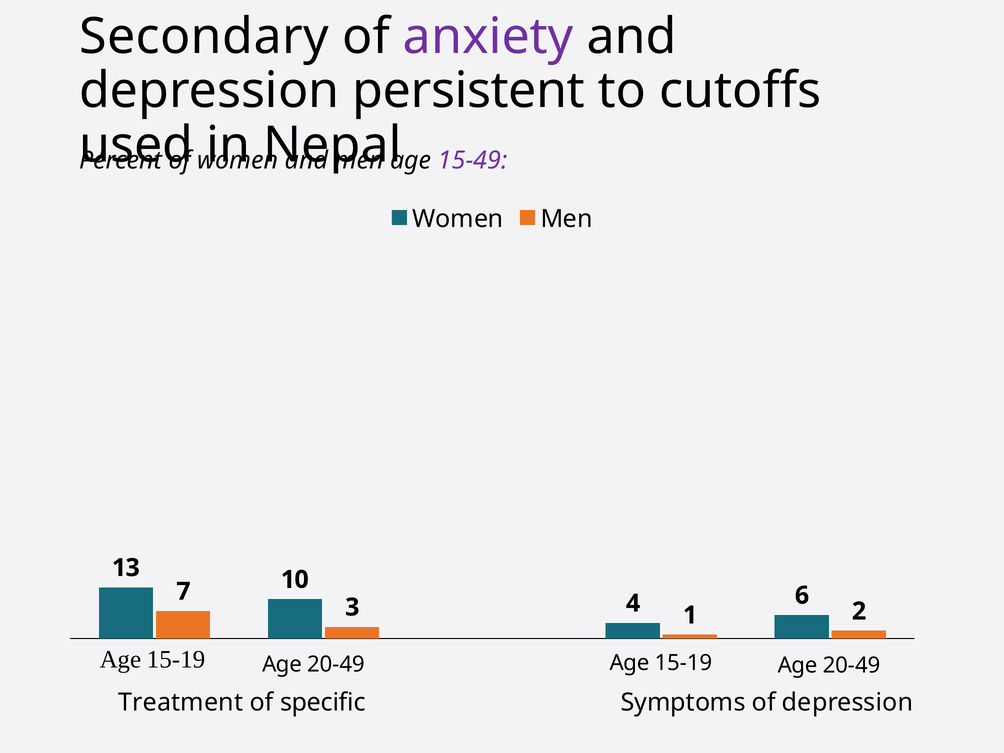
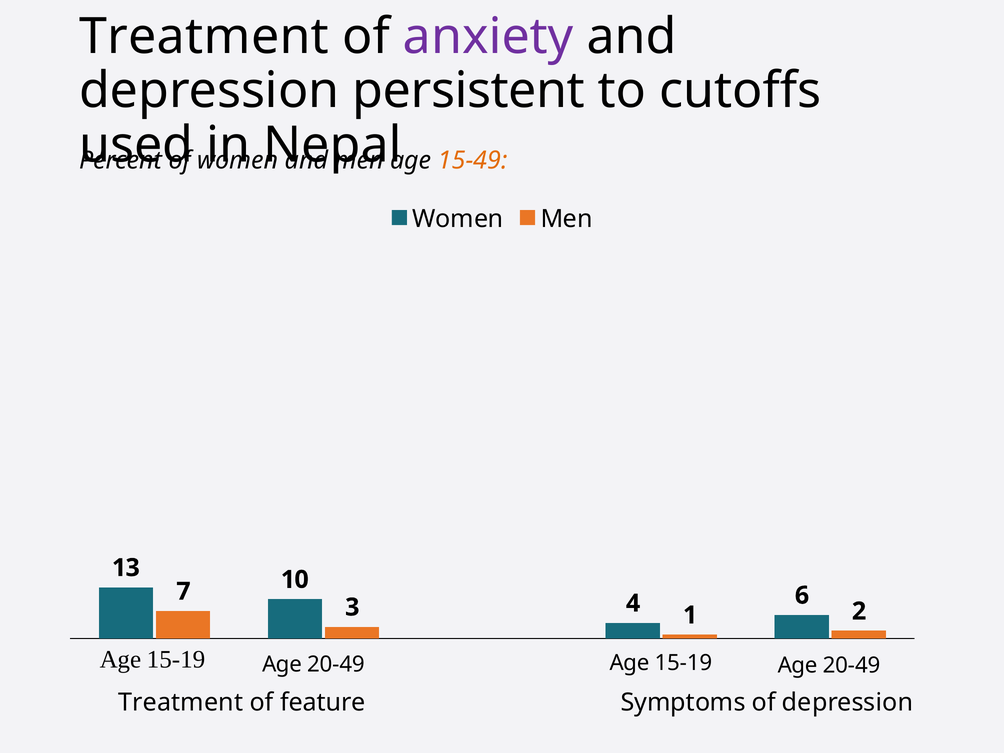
Secondary at (204, 37): Secondary -> Treatment
15-49 colour: purple -> orange
specific: specific -> feature
